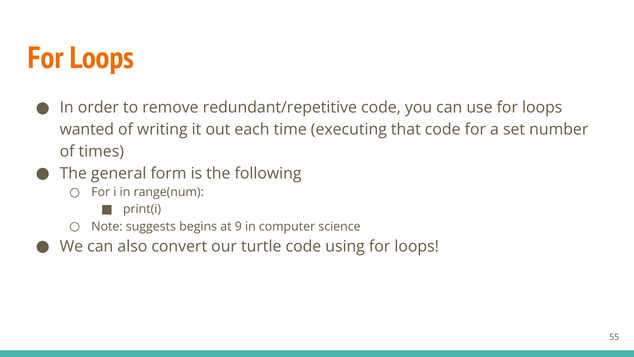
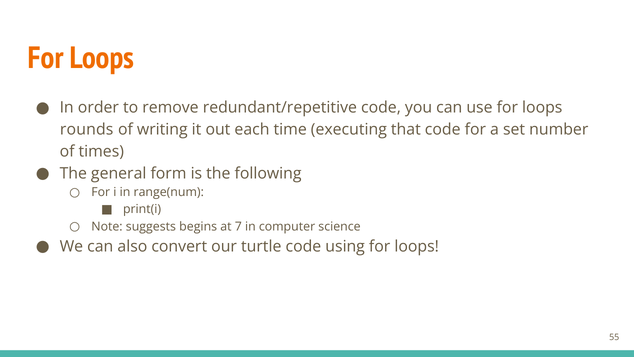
wanted: wanted -> rounds
9: 9 -> 7
